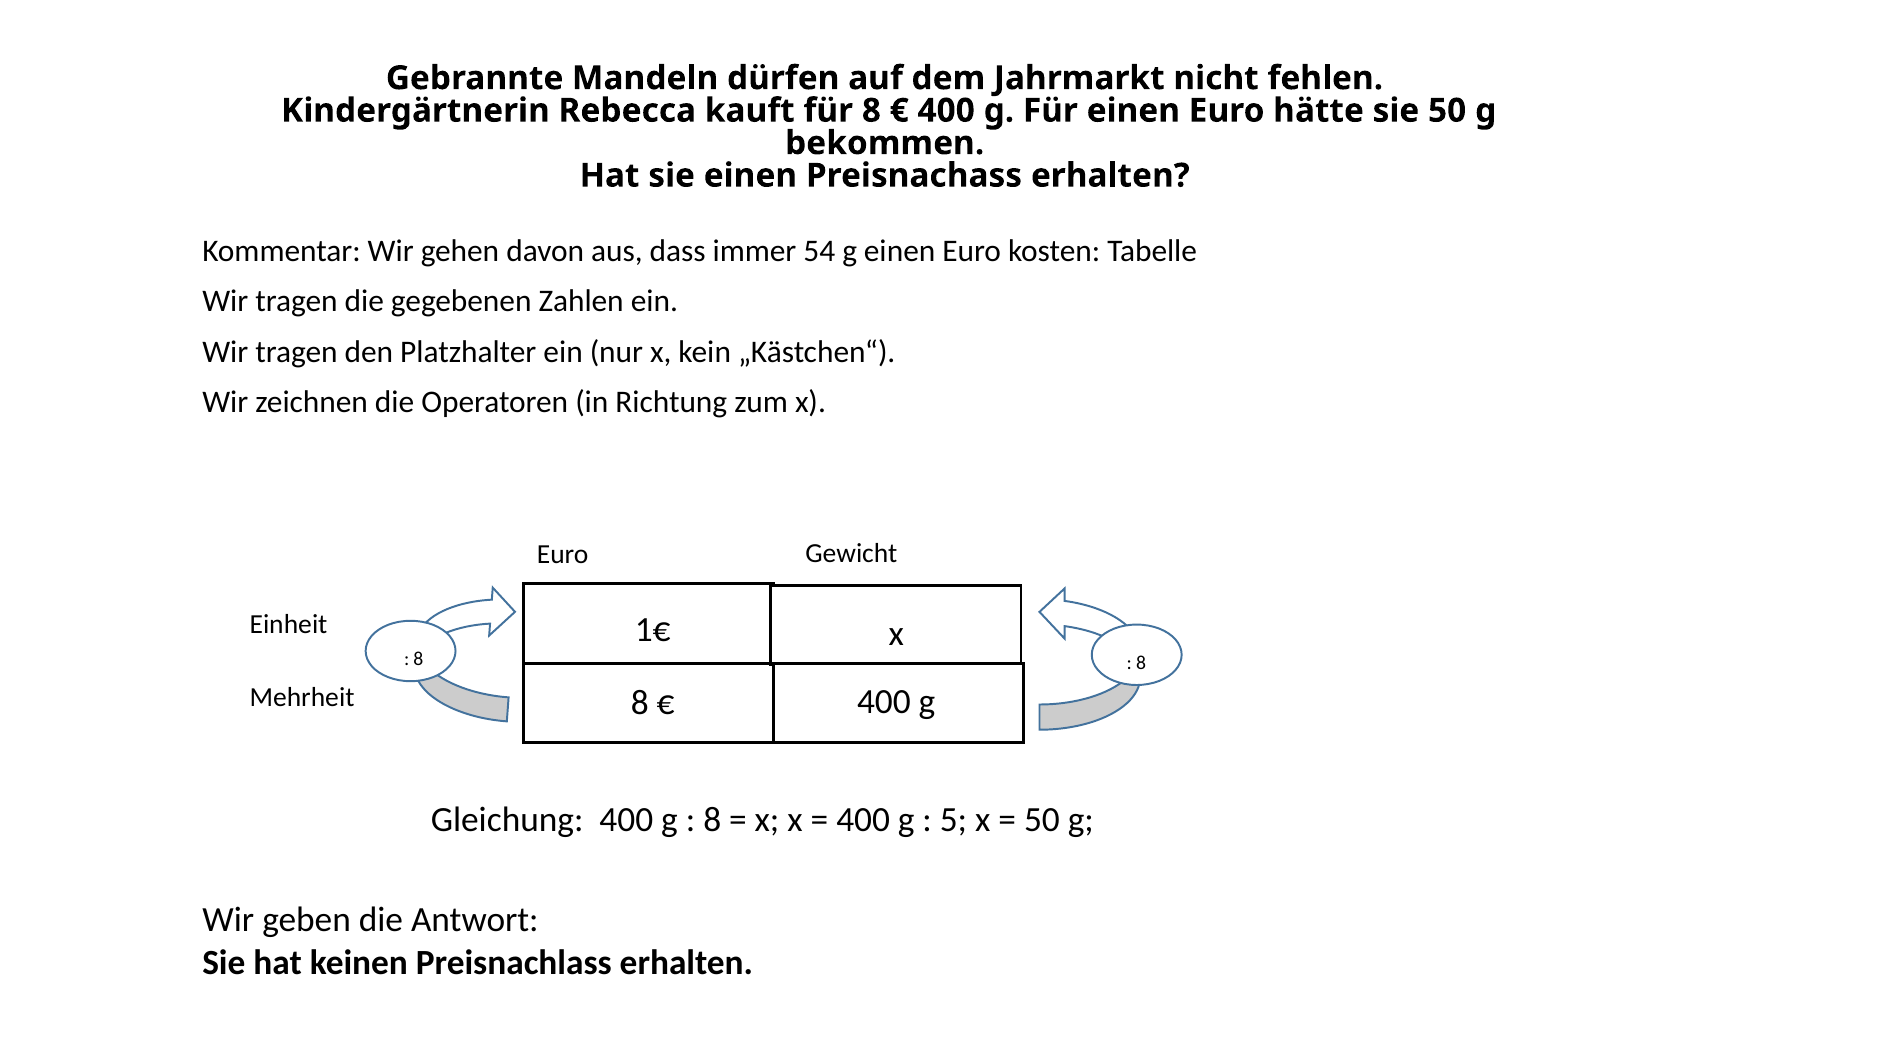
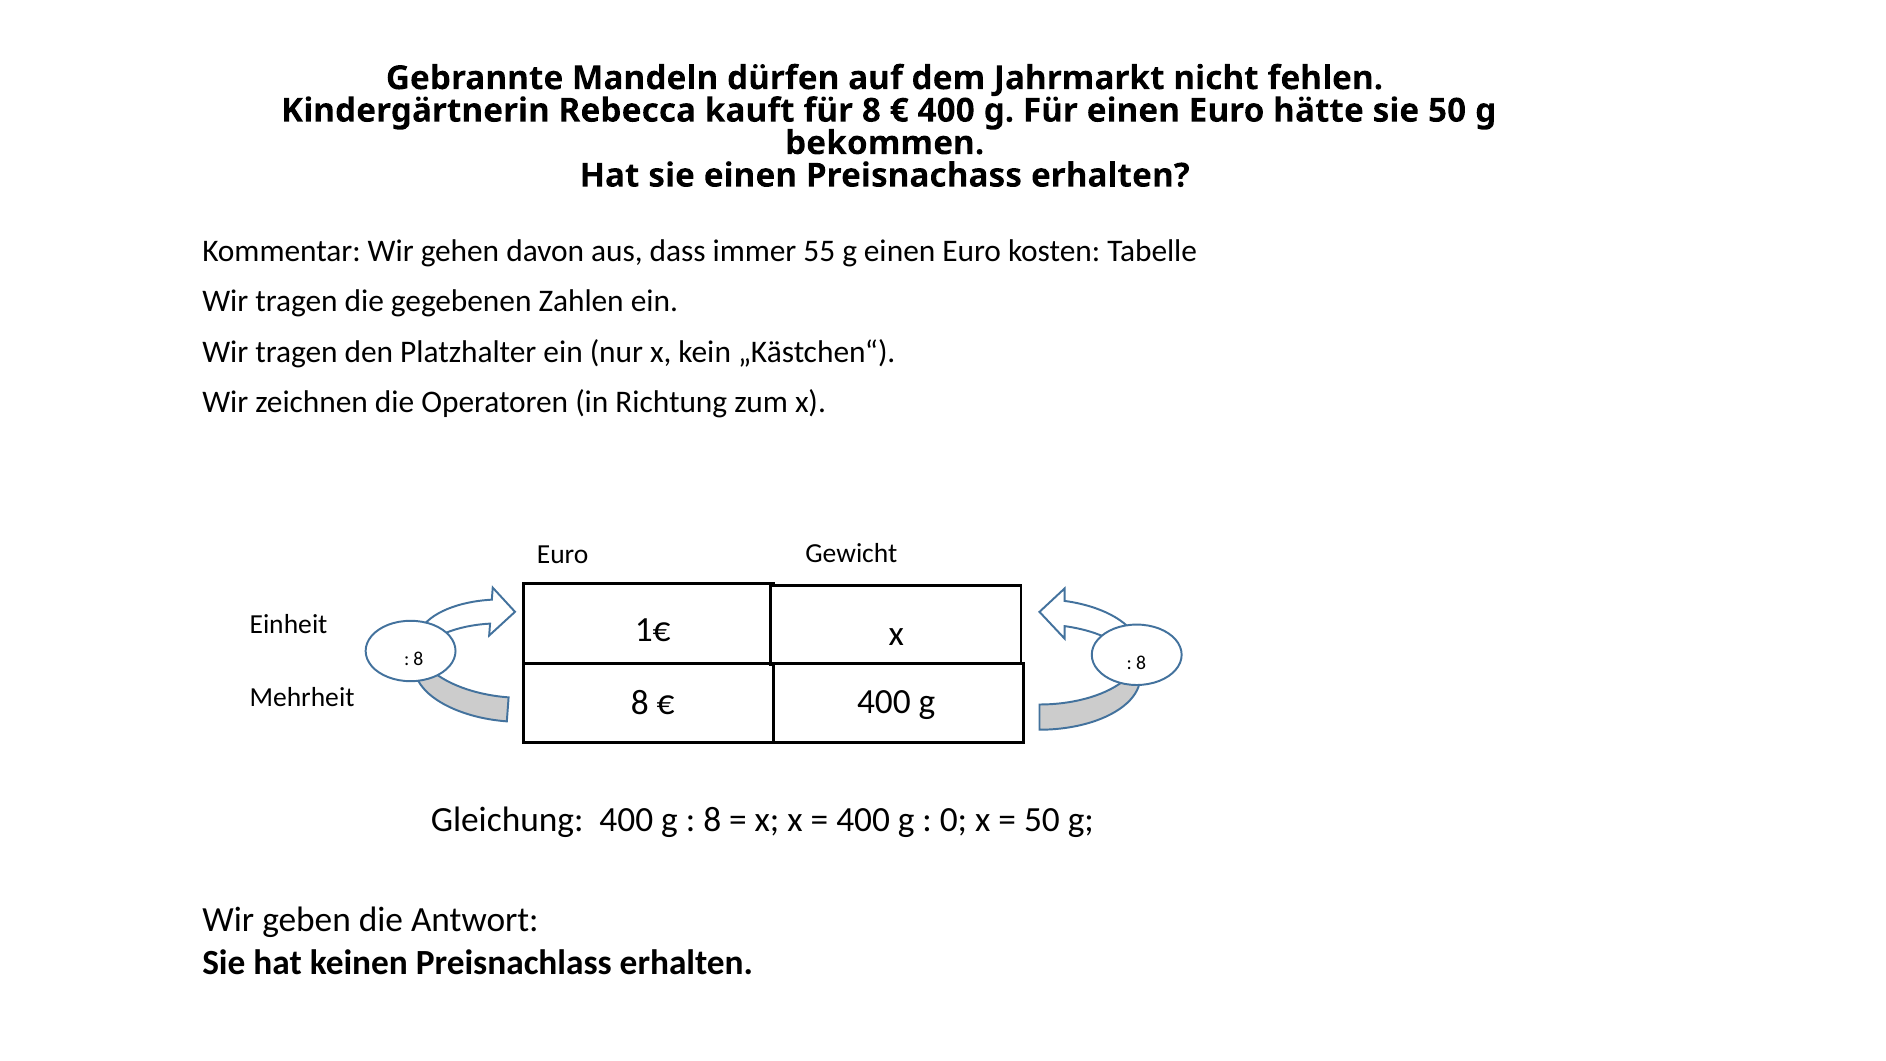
54: 54 -> 55
5: 5 -> 0
